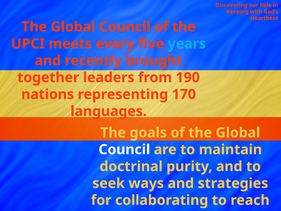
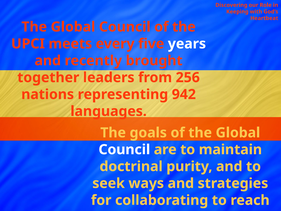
years colour: light blue -> white
190: 190 -> 256
170: 170 -> 942
